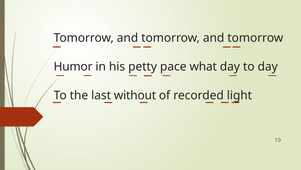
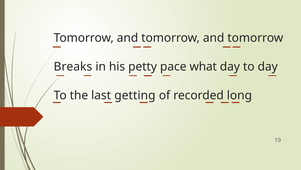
Humor: Humor -> Breaks
without: without -> getting
light: light -> long
